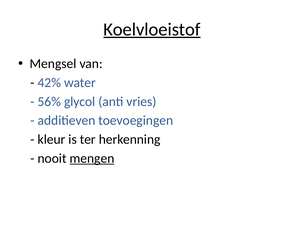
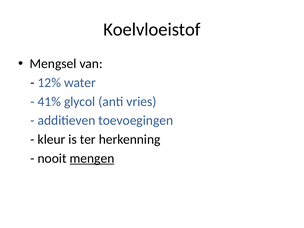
Koelvloeistof underline: present -> none
42%: 42% -> 12%
56%: 56% -> 41%
